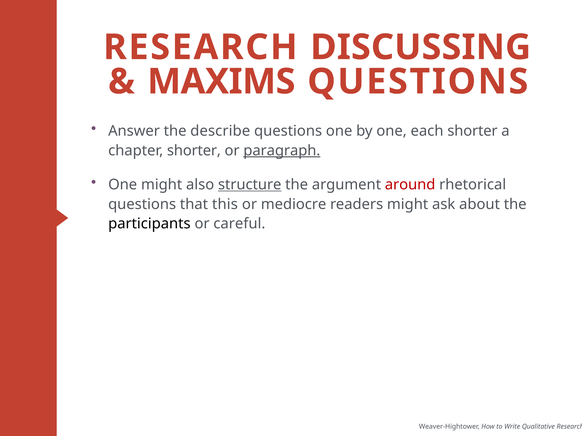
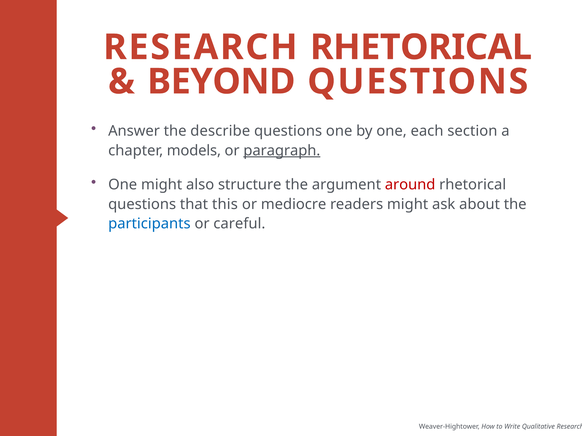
RESEARCH DISCUSSING: DISCUSSING -> RHETORICAL
MAXIMS: MAXIMS -> BEYOND
each shorter: shorter -> section
chapter shorter: shorter -> models
structure underline: present -> none
participants colour: black -> blue
